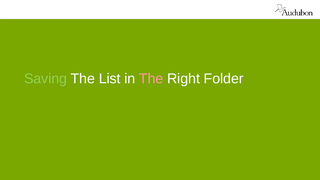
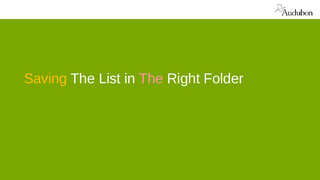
Saving colour: light green -> yellow
